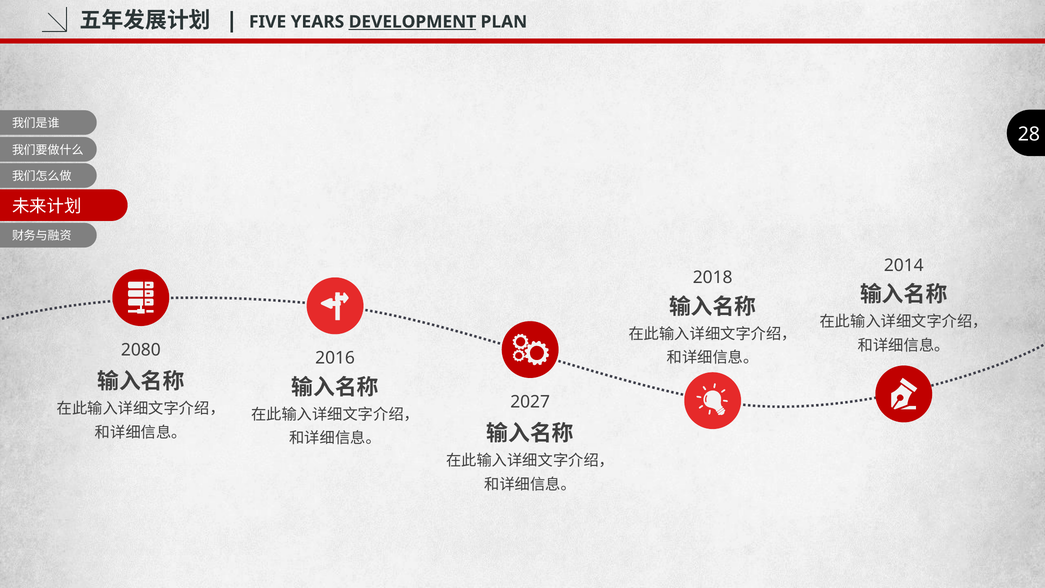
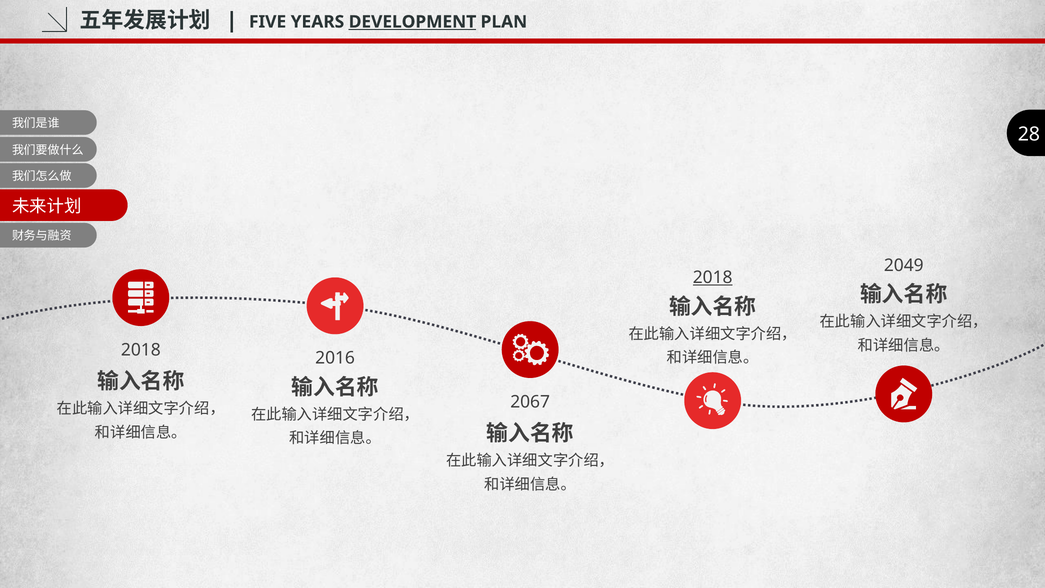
2014: 2014 -> 2049
2018 at (713, 278) underline: none -> present
2080 at (141, 350): 2080 -> 2018
2027: 2027 -> 2067
